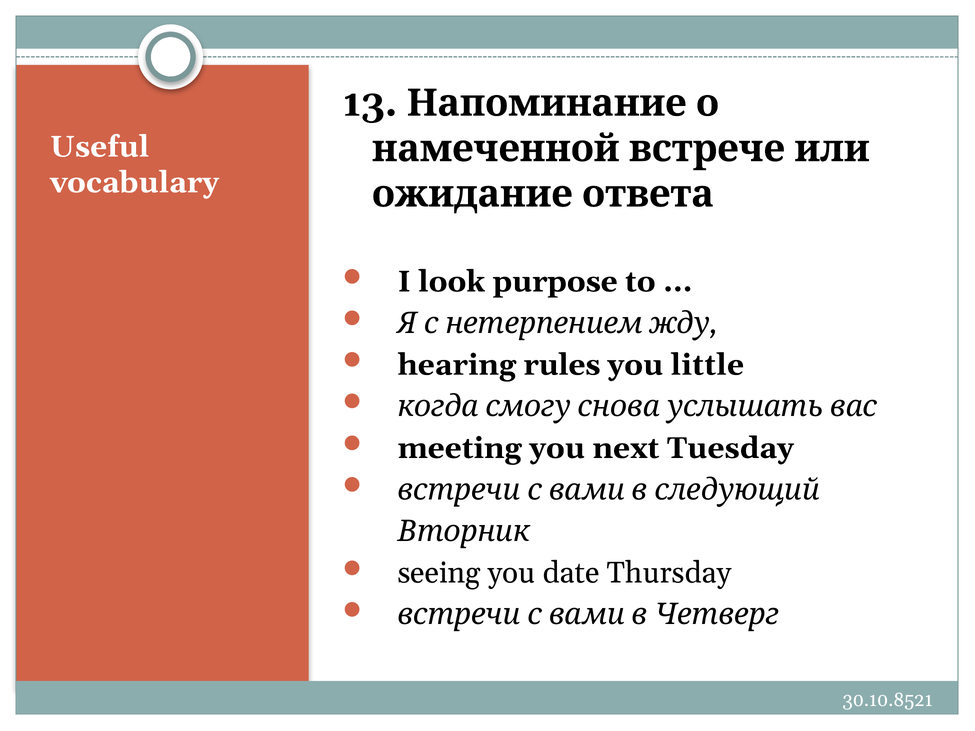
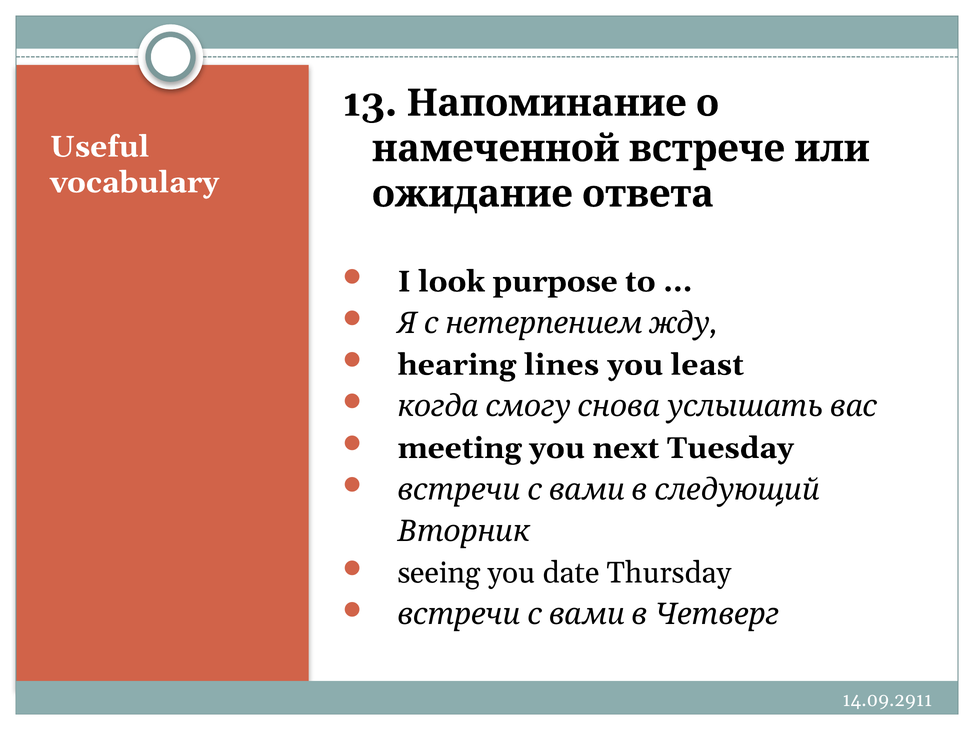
rules: rules -> lines
little: little -> least
30.10.8521: 30.10.8521 -> 14.09.2911
